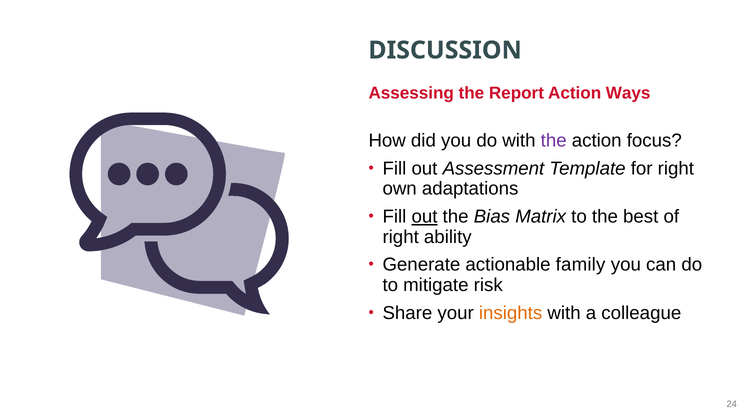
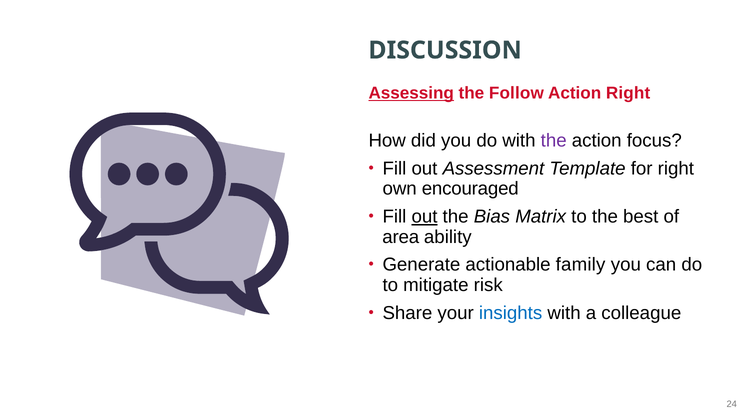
Assessing underline: none -> present
Report: Report -> Follow
Action Ways: Ways -> Right
adaptations: adaptations -> encouraged
right at (401, 237): right -> area
insights colour: orange -> blue
